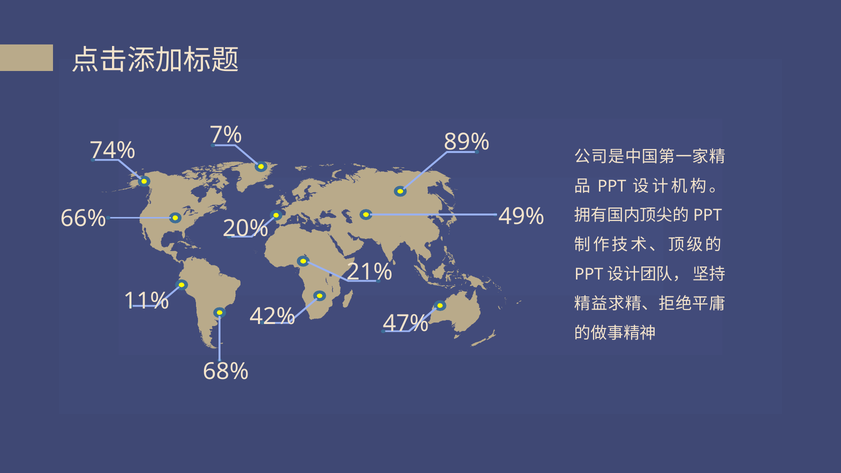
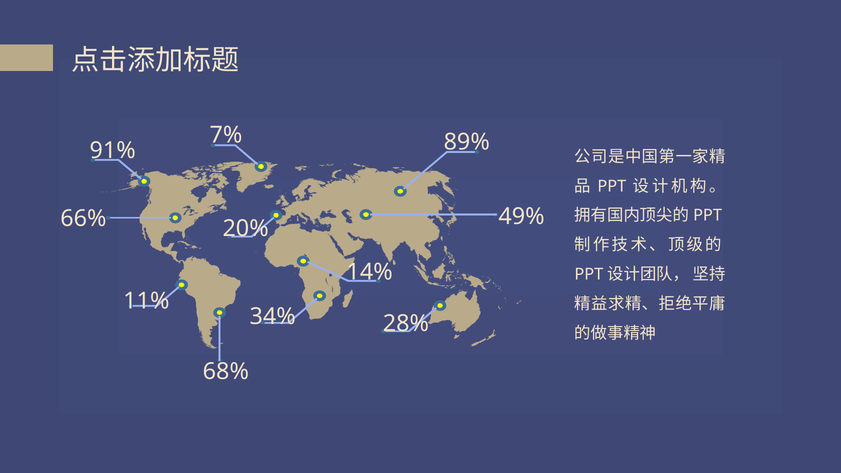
74%: 74% -> 91%
21%: 21% -> 14%
42%: 42% -> 34%
47%: 47% -> 28%
